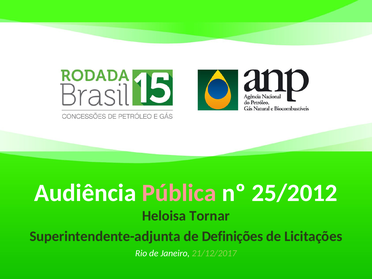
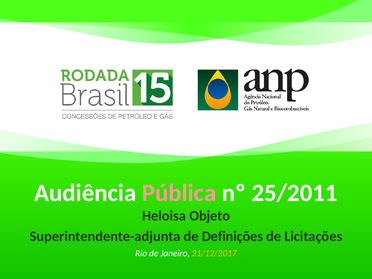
25/2012: 25/2012 -> 25/2011
Tornar: Tornar -> Objeto
21/12/2017 colour: light green -> yellow
